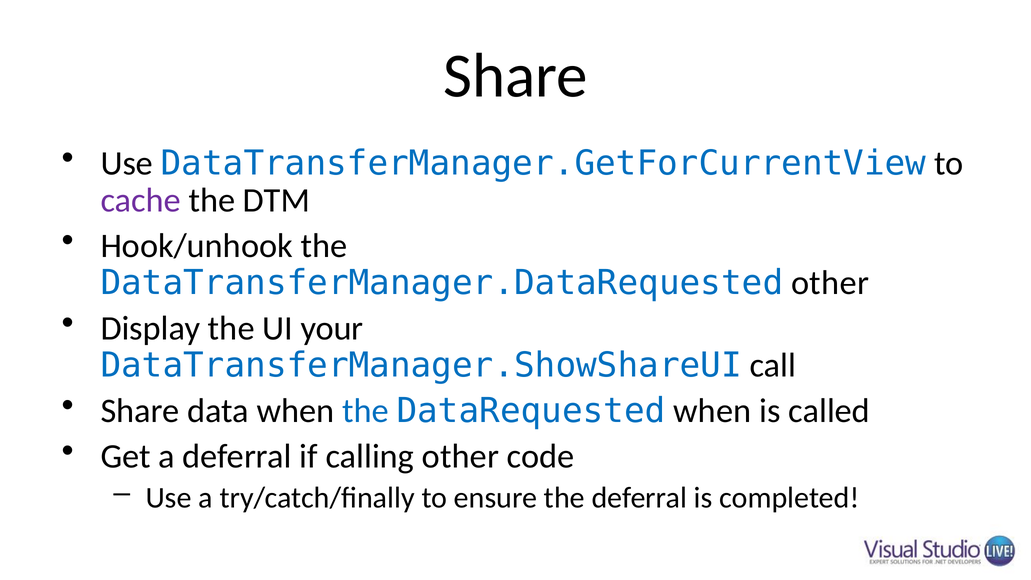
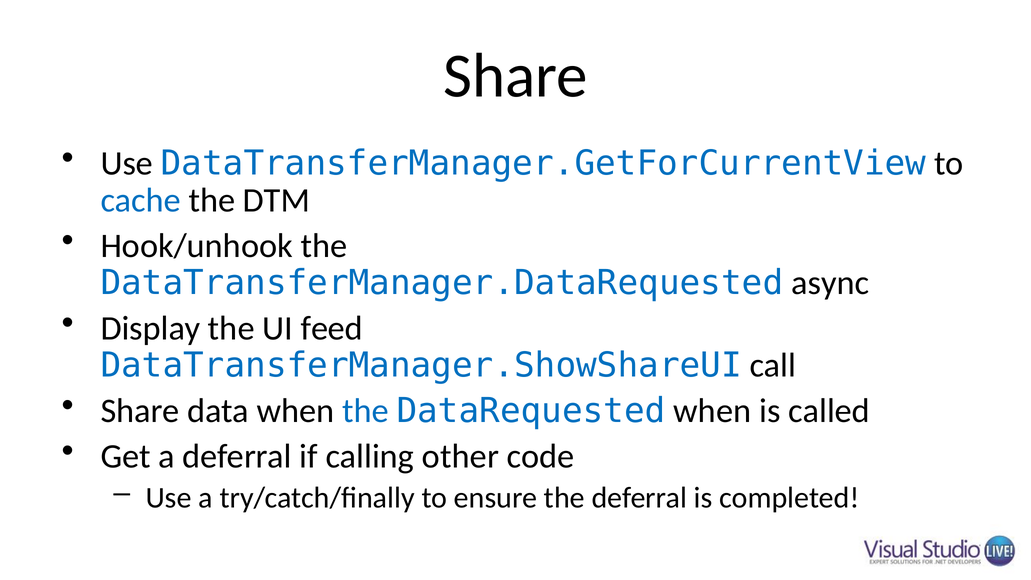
cache colour: purple -> blue
DataTransferManager.DataRequested other: other -> async
your: your -> feed
